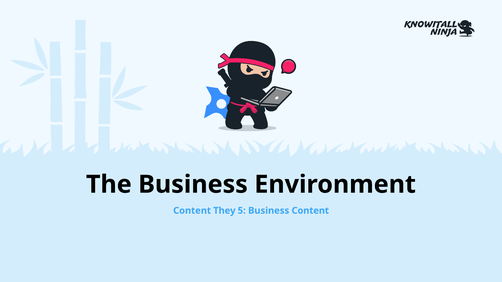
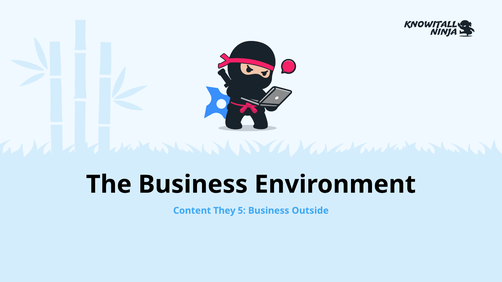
Business Content: Content -> Outside
